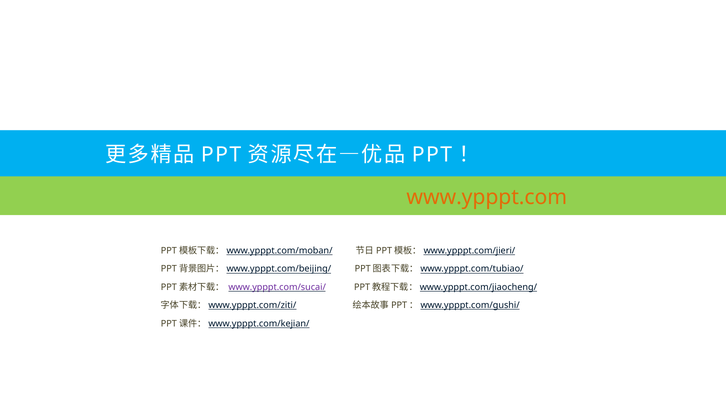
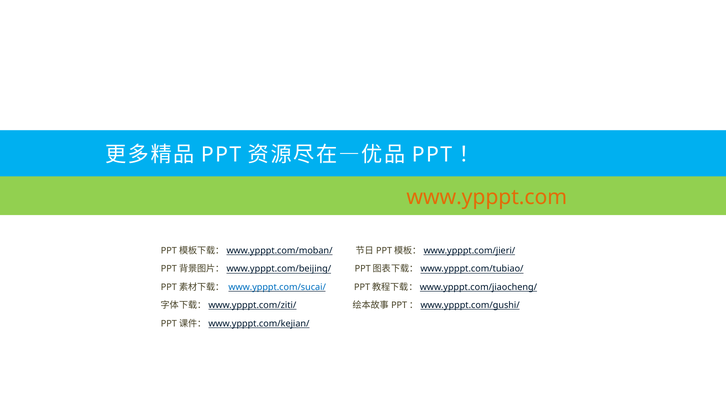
www.ypppt.com/sucai/ colour: purple -> blue
